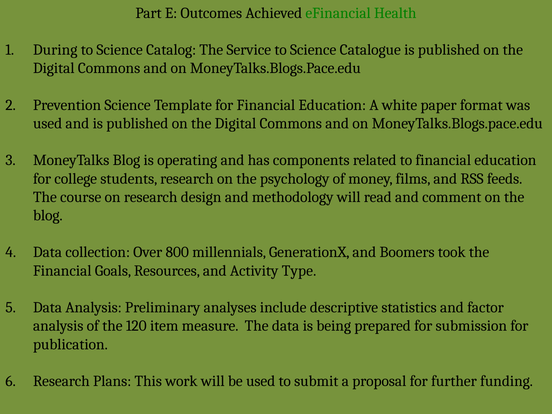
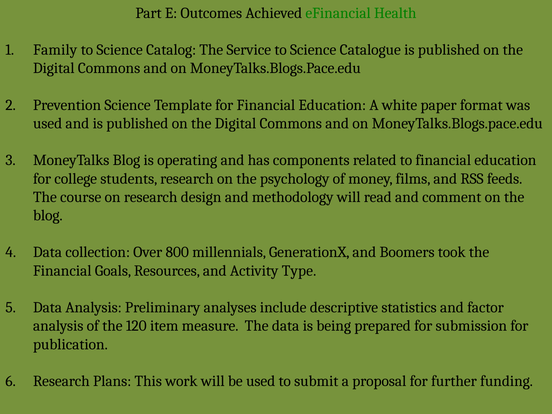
During: During -> Family
